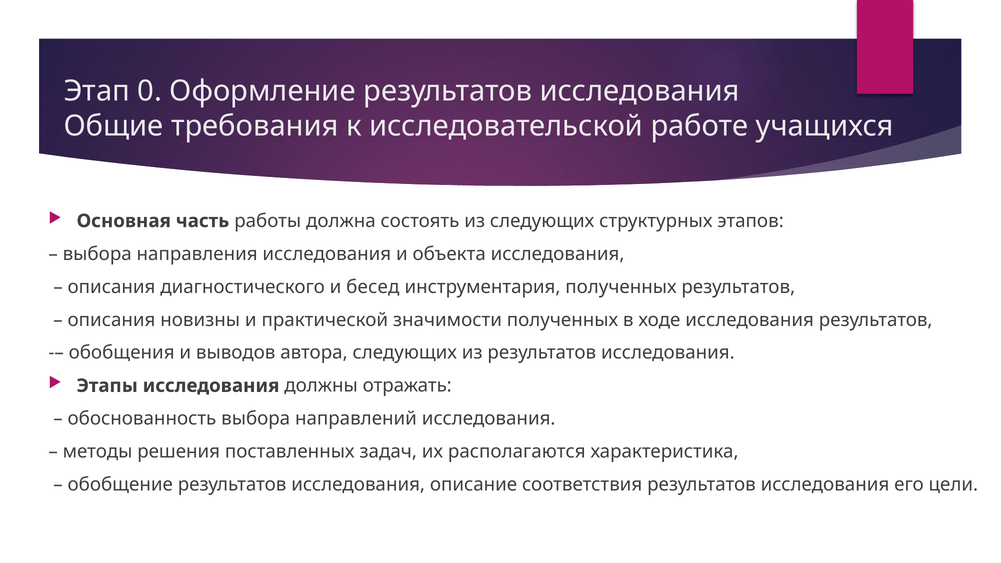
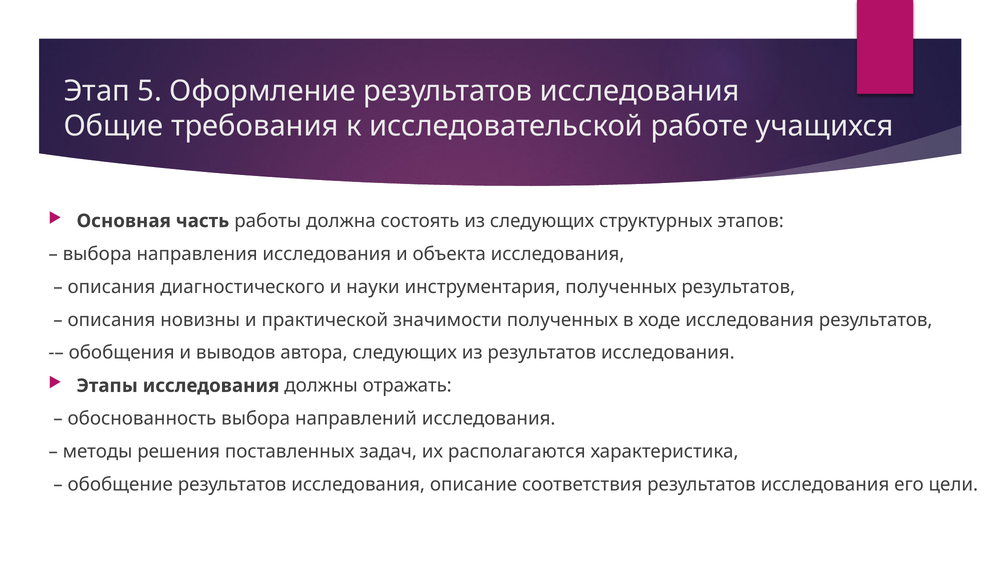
0: 0 -> 5
бесед: бесед -> науки
